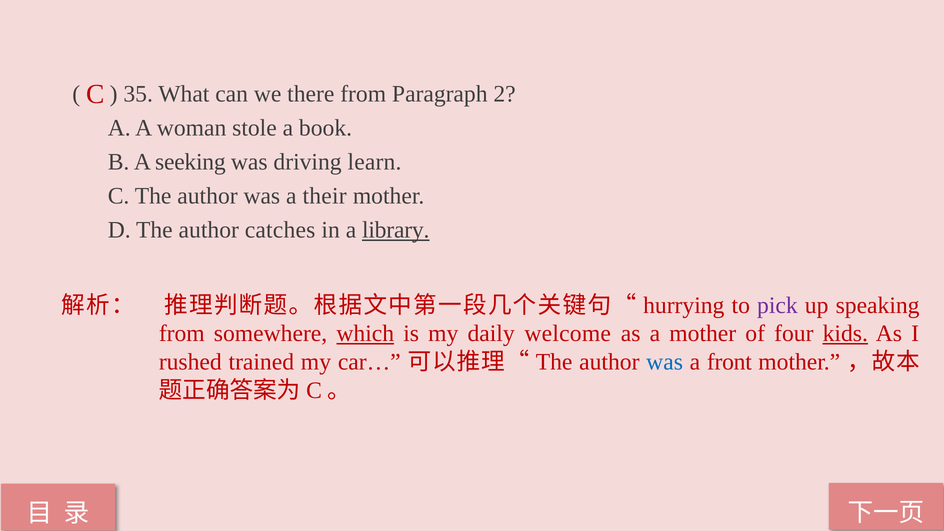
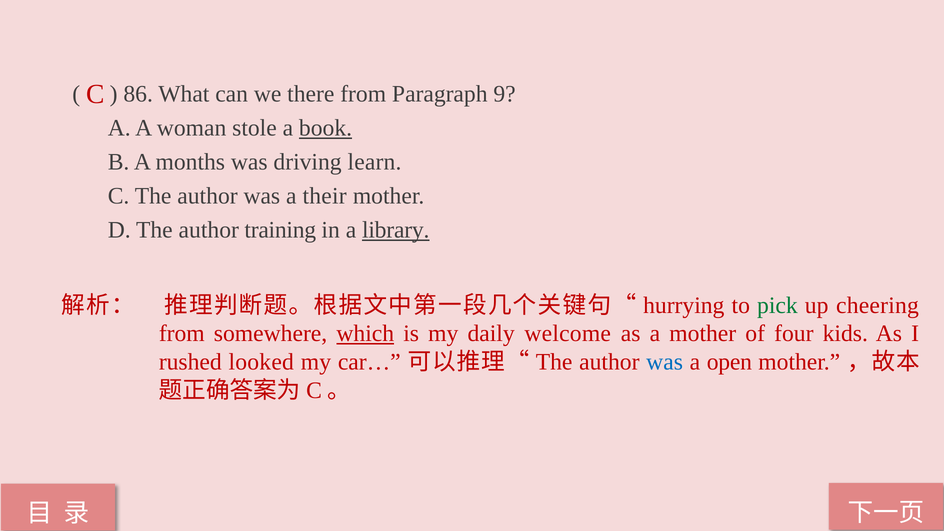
35: 35 -> 86
2: 2 -> 9
book underline: none -> present
seeking: seeking -> months
catches: catches -> training
pick colour: purple -> green
speaking: speaking -> cheering
kids underline: present -> none
trained: trained -> looked
front: front -> open
